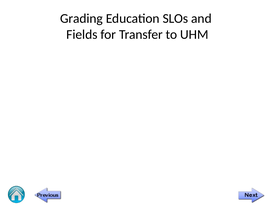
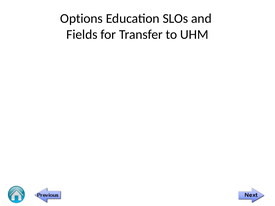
Grading: Grading -> Options
